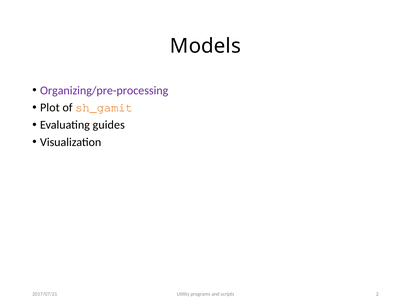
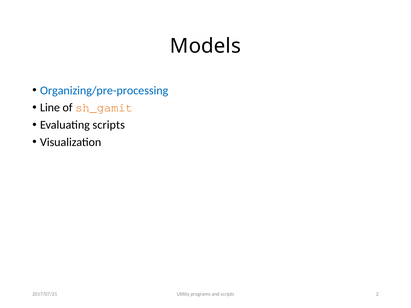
Organizing/pre-processing colour: purple -> blue
Plot: Plot -> Line
Evaluating guides: guides -> scripts
